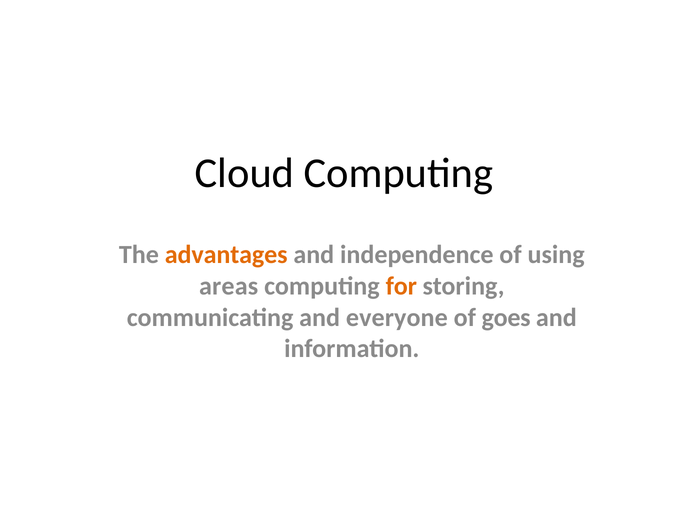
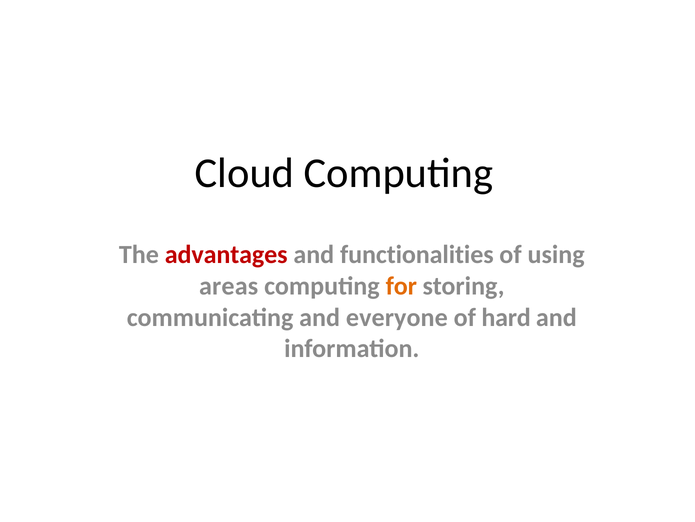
advantages colour: orange -> red
independence: independence -> functionalities
goes: goes -> hard
